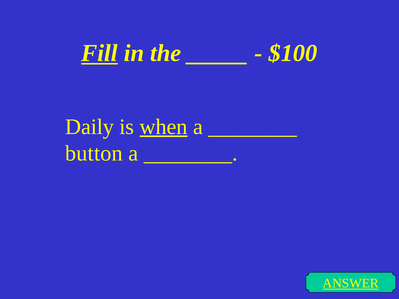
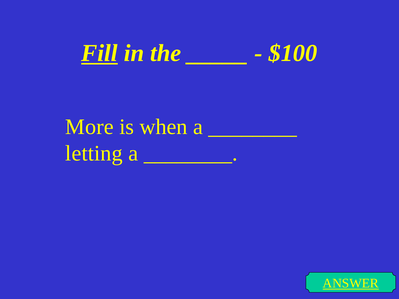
Daily: Daily -> More
when underline: present -> none
button: button -> letting
